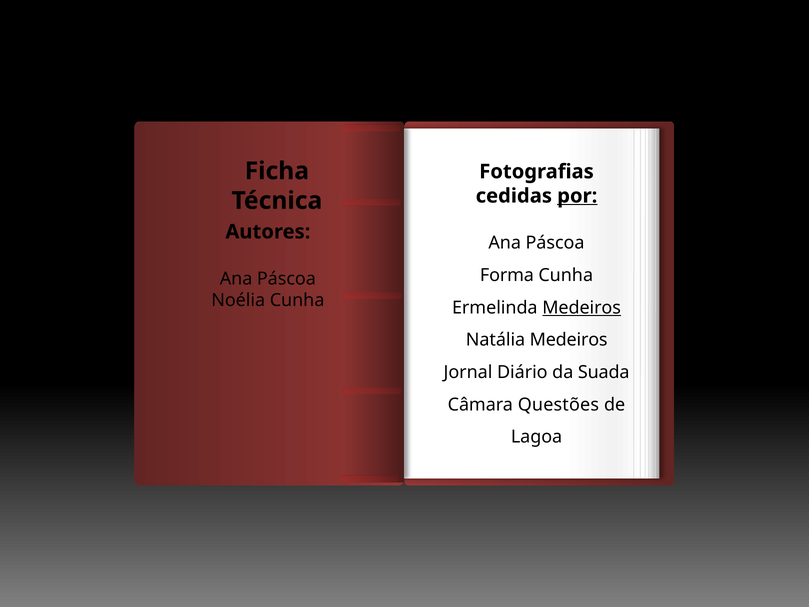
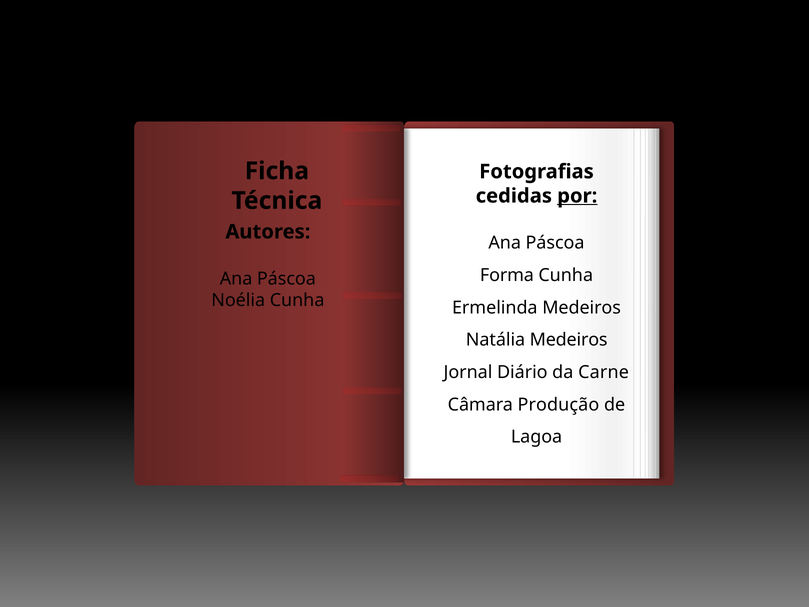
Medeiros at (582, 308) underline: present -> none
Suada: Suada -> Carne
Questões: Questões -> Produção
